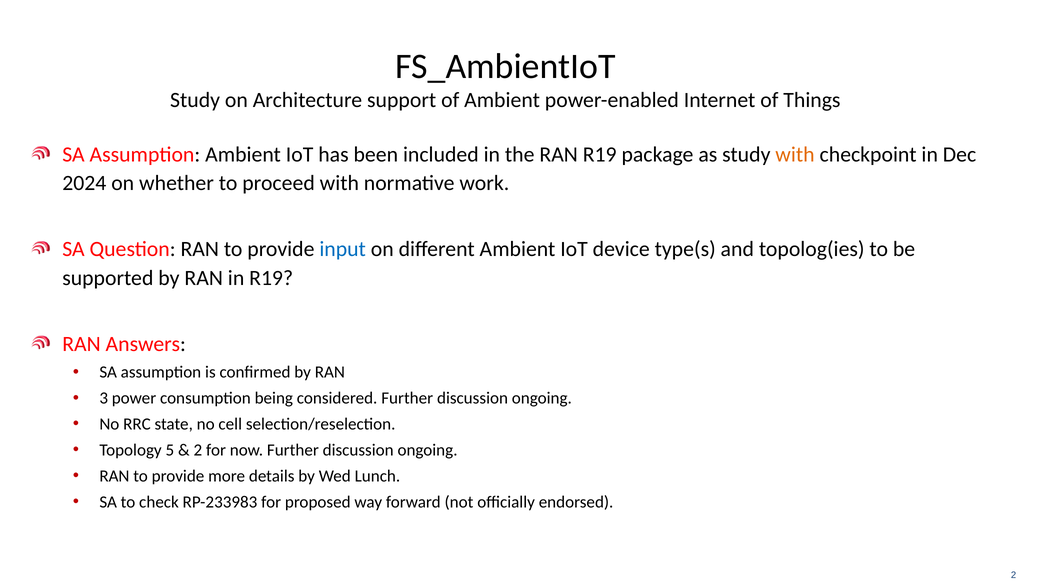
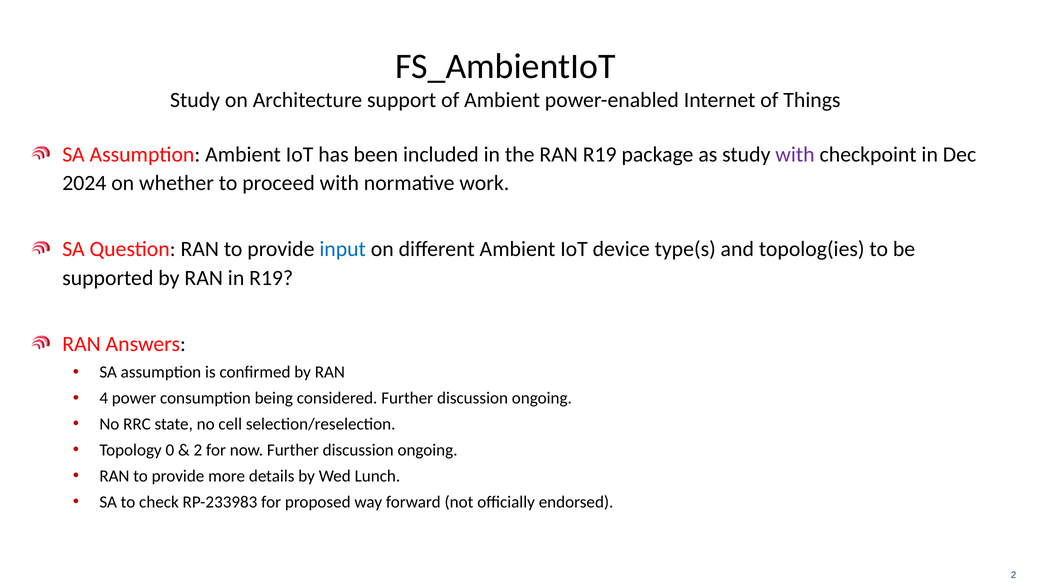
with at (795, 154) colour: orange -> purple
3: 3 -> 4
5: 5 -> 0
